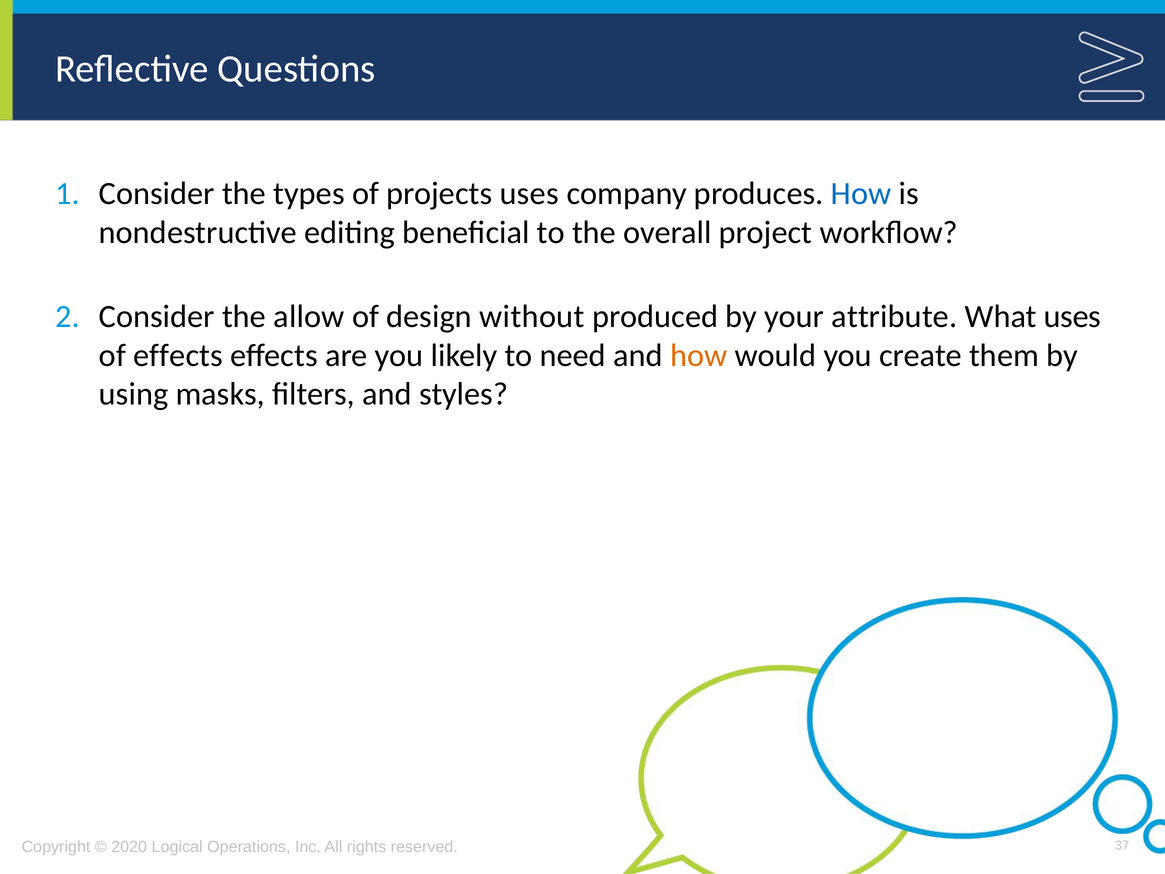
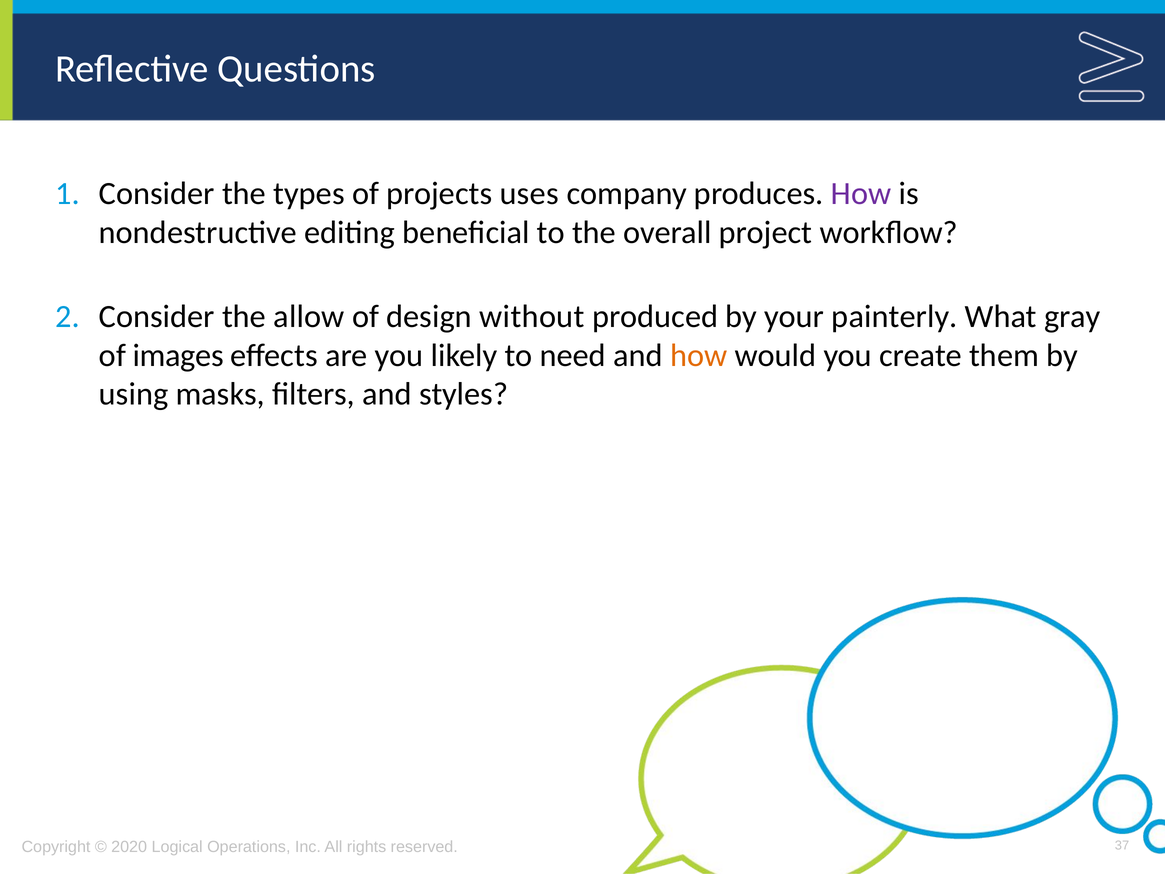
How at (861, 193) colour: blue -> purple
attribute: attribute -> painterly
What uses: uses -> gray
of effects: effects -> images
